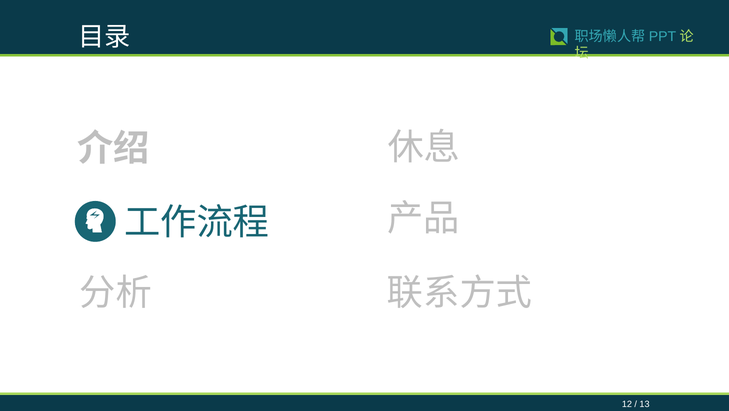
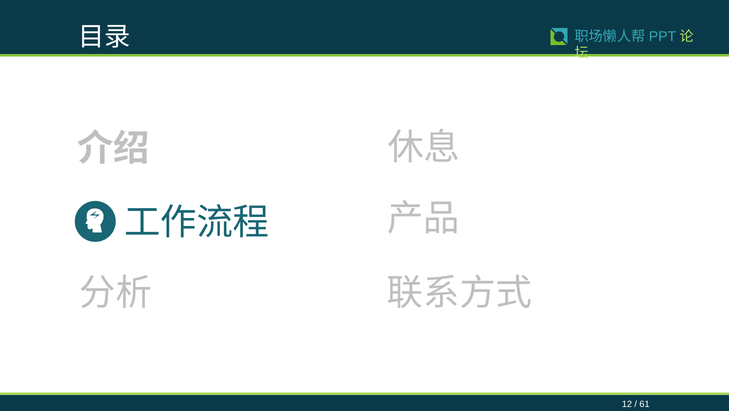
13: 13 -> 61
